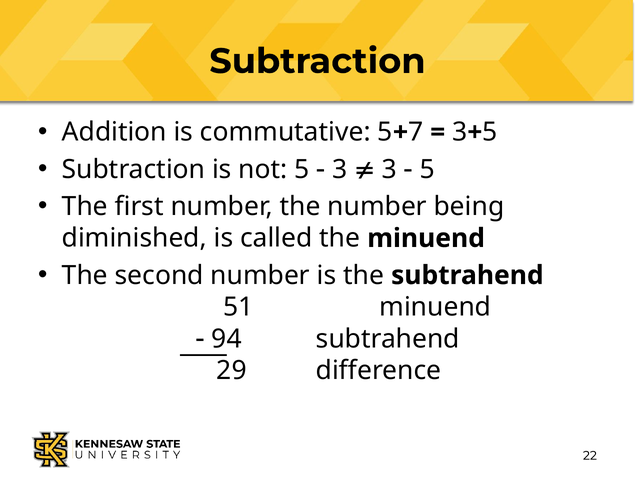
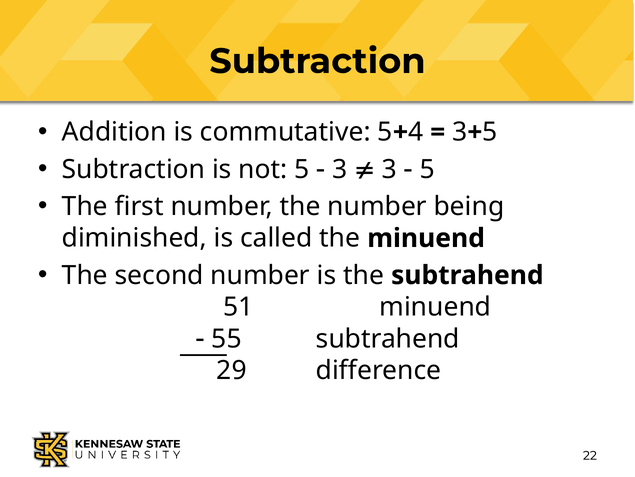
7: 7 -> 4
94: 94 -> 55
